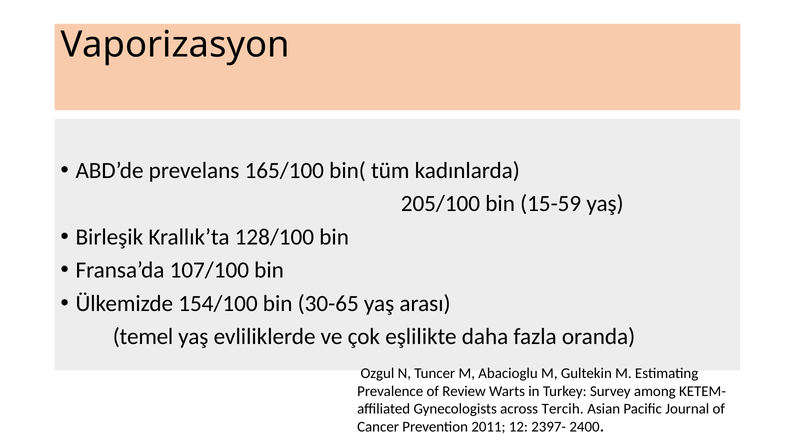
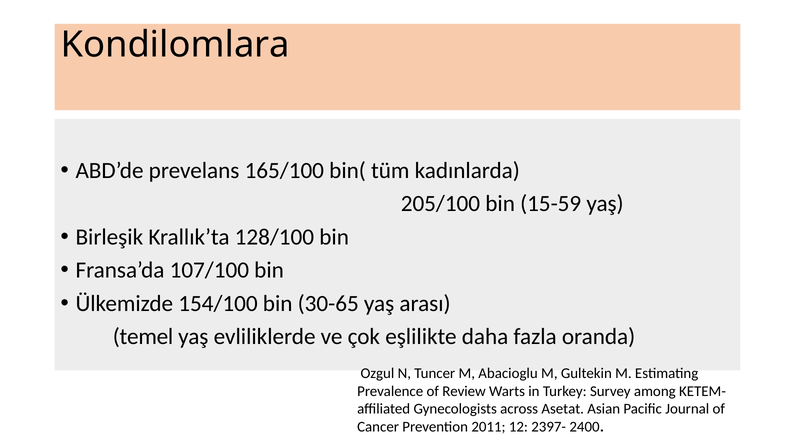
Vaporizasyon: Vaporizasyon -> Kondilomlara
Tercih: Tercih -> Asetat
